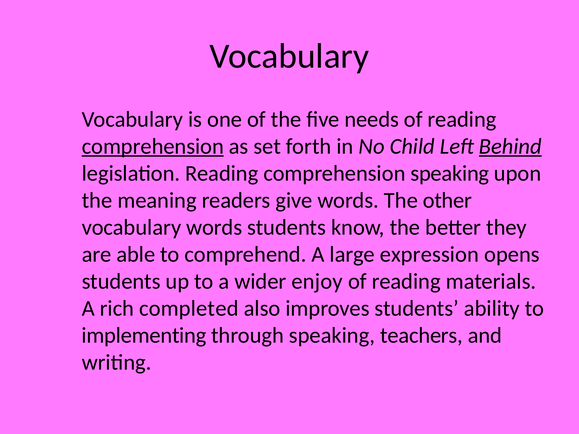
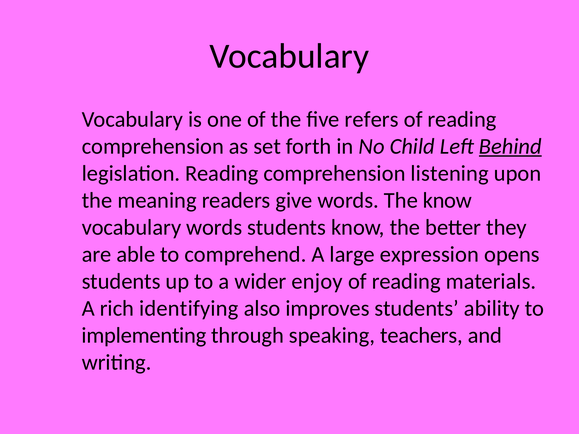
needs: needs -> refers
comprehension at (153, 146) underline: present -> none
comprehension speaking: speaking -> listening
The other: other -> know
completed: completed -> identifying
